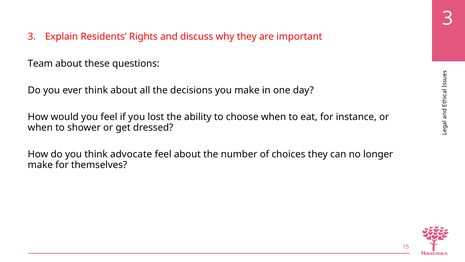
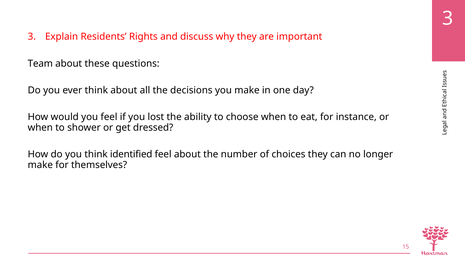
advocate: advocate -> identified
